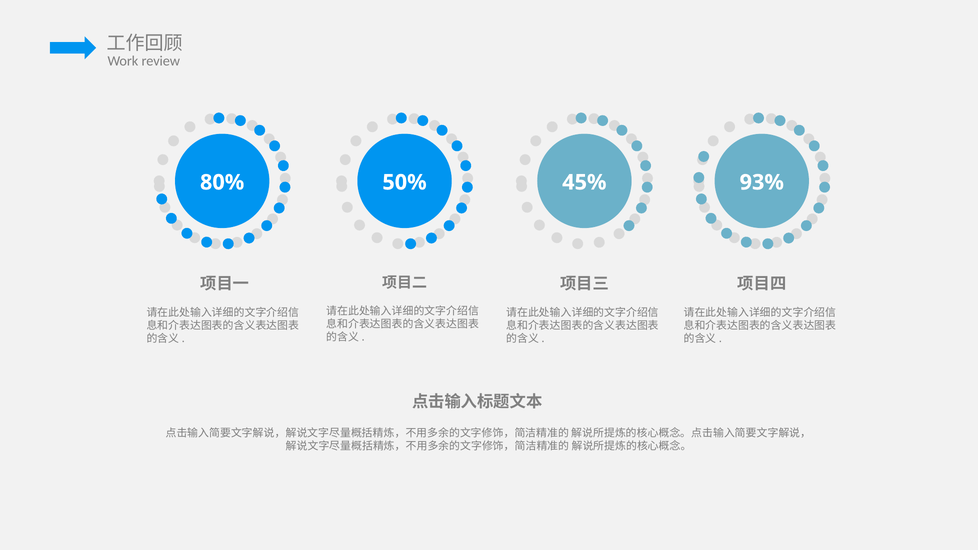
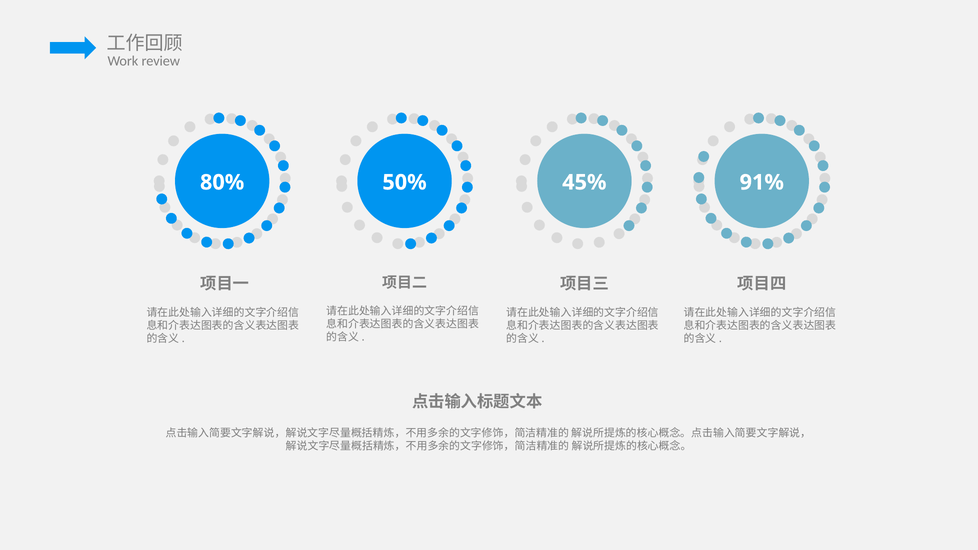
93%: 93% -> 91%
